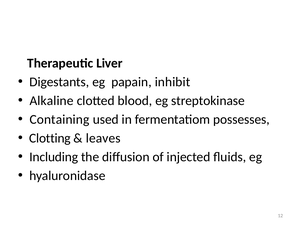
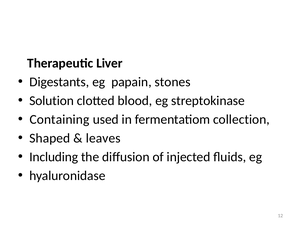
inhibit: inhibit -> stones
Alkaline: Alkaline -> Solution
possesses: possesses -> collection
Clotting: Clotting -> Shaped
